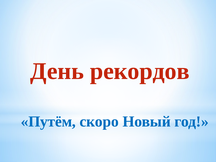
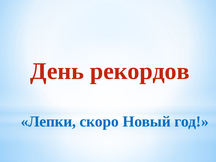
Путём: Путём -> Лепки
